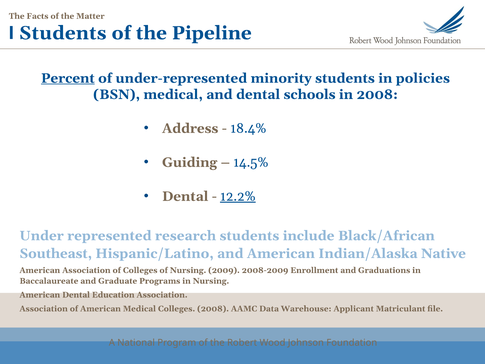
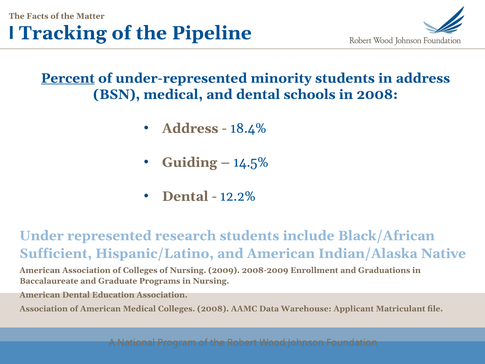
I Students: Students -> Tracking
in policies: policies -> address
12.2% underline: present -> none
Southeast: Southeast -> Sufficient
